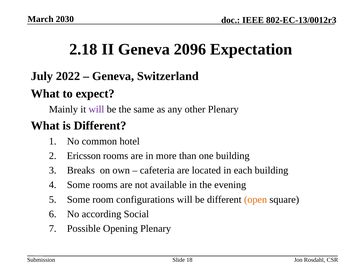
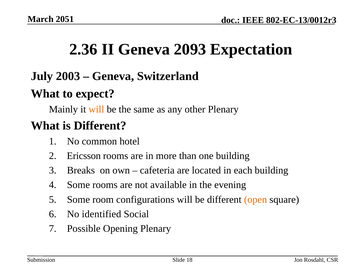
2030: 2030 -> 2051
2.18: 2.18 -> 2.36
2096: 2096 -> 2093
2022: 2022 -> 2003
will at (96, 109) colour: purple -> orange
according: according -> identified
